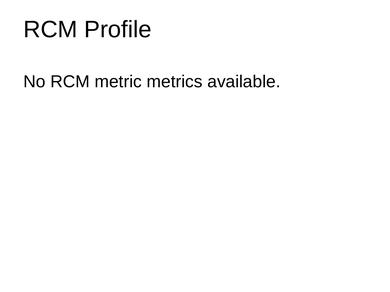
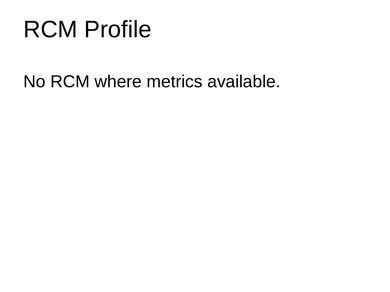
metric: metric -> where
